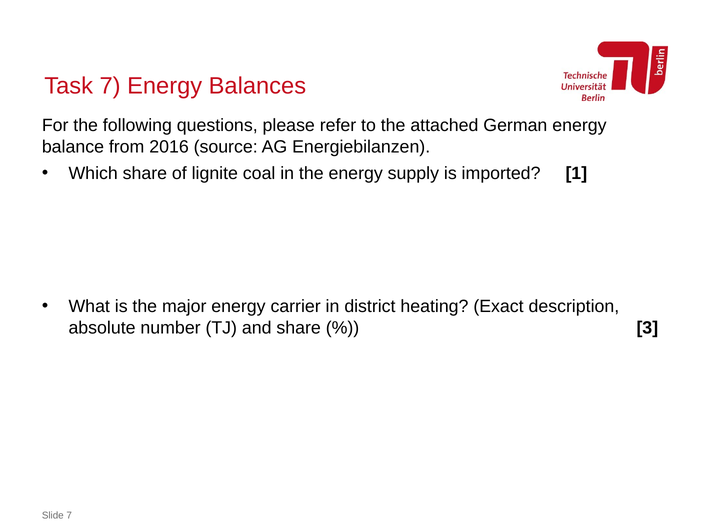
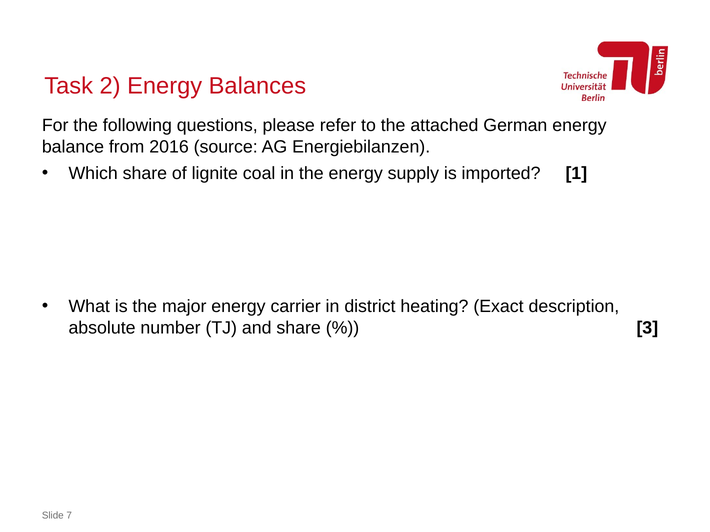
Task 7: 7 -> 2
